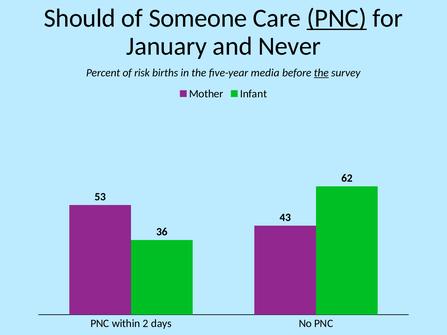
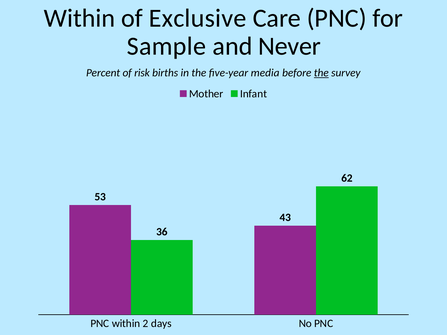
Should at (80, 18): Should -> Within
Someone: Someone -> Exclusive
PNC at (337, 18) underline: present -> none
January: January -> Sample
